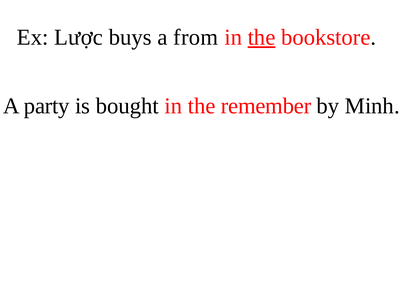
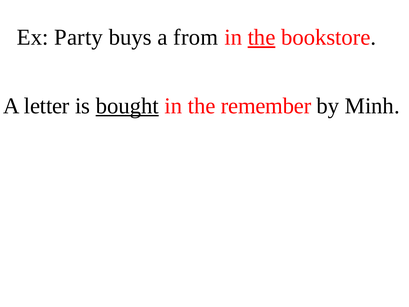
Lược: Lược -> Party
party: party -> letter
bought underline: none -> present
